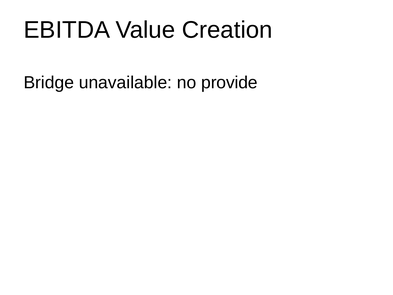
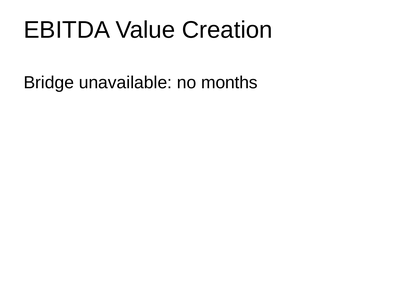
provide: provide -> months
